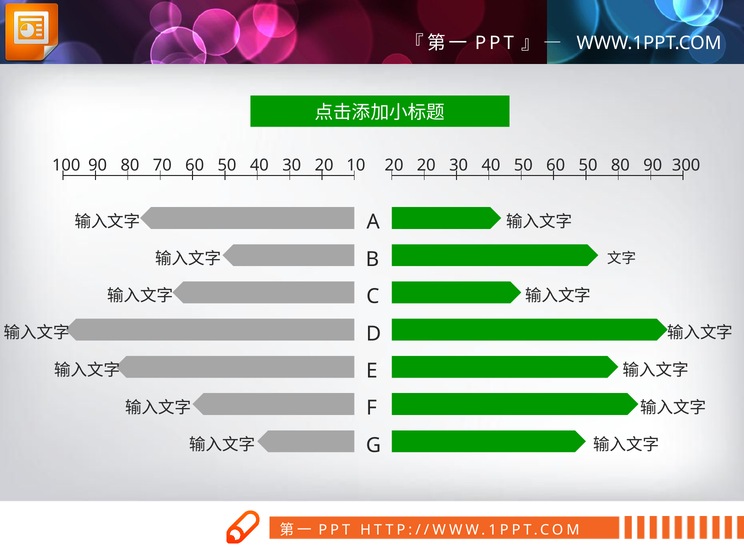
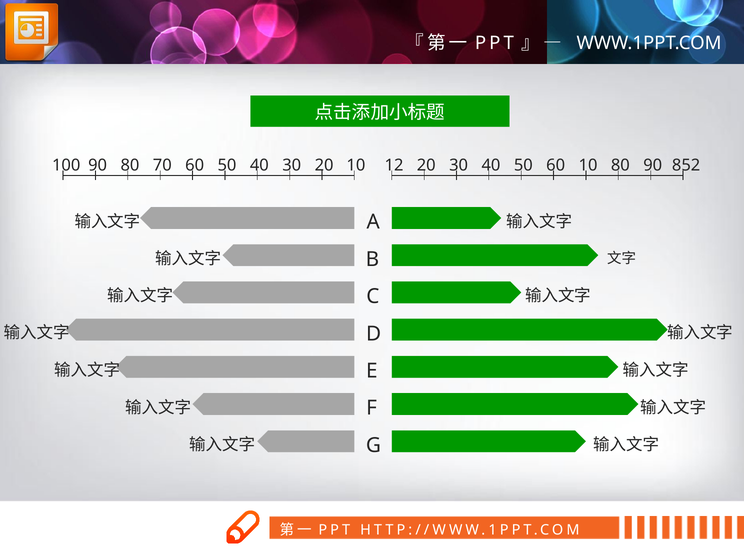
100 20: 20 -> 12
60 50: 50 -> 10
300: 300 -> 852
